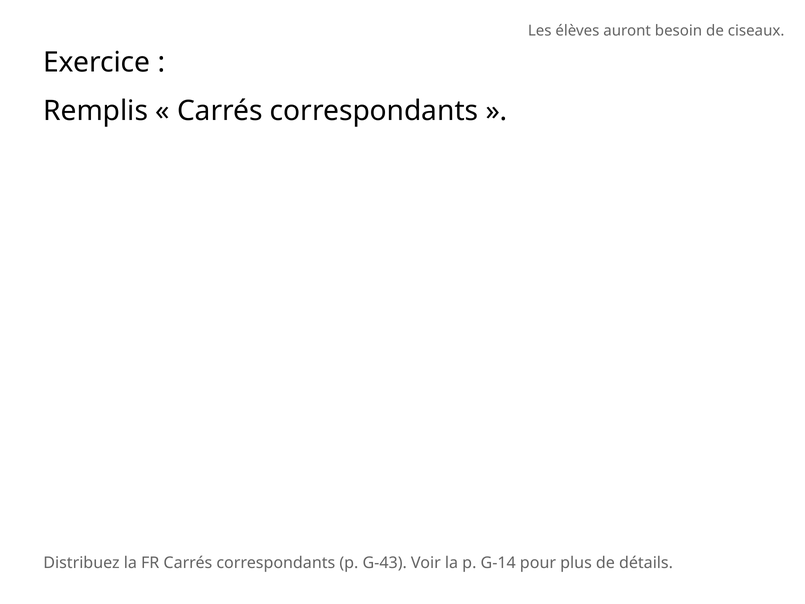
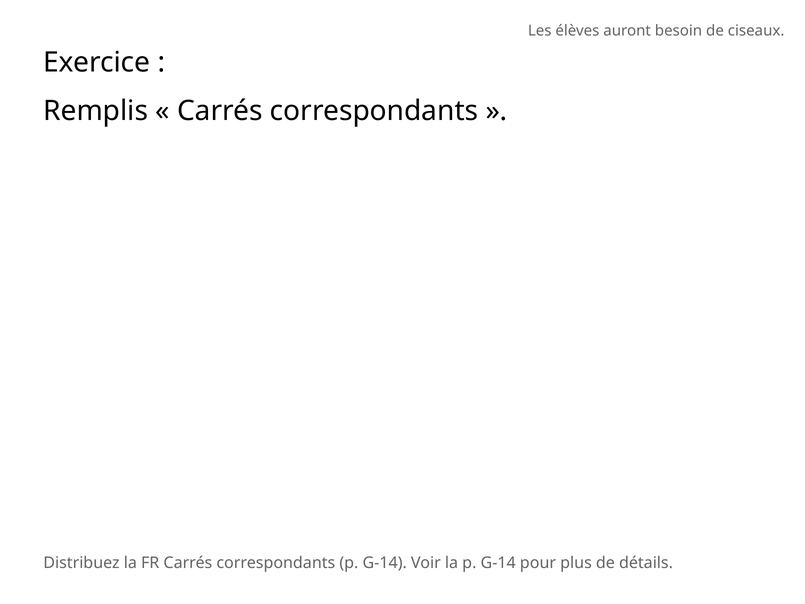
correspondants p G-43: G-43 -> G-14
